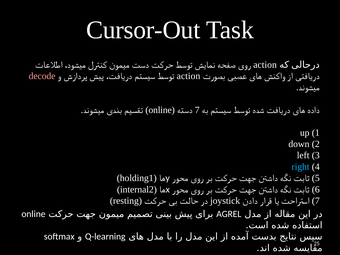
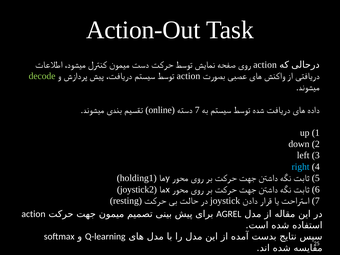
Cursor-Out: Cursor-Out -> Action-Out
decode colour: pink -> light green
internal2: internal2 -> joystick2
online at (33, 214): online -> action
